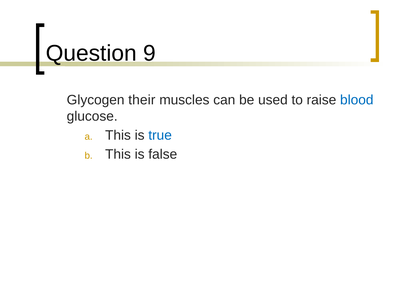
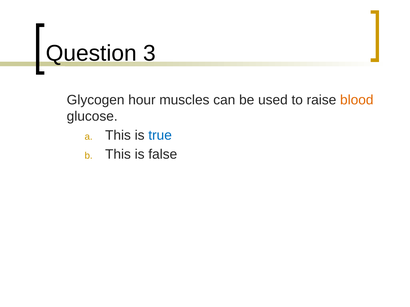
9: 9 -> 3
their: their -> hour
blood colour: blue -> orange
